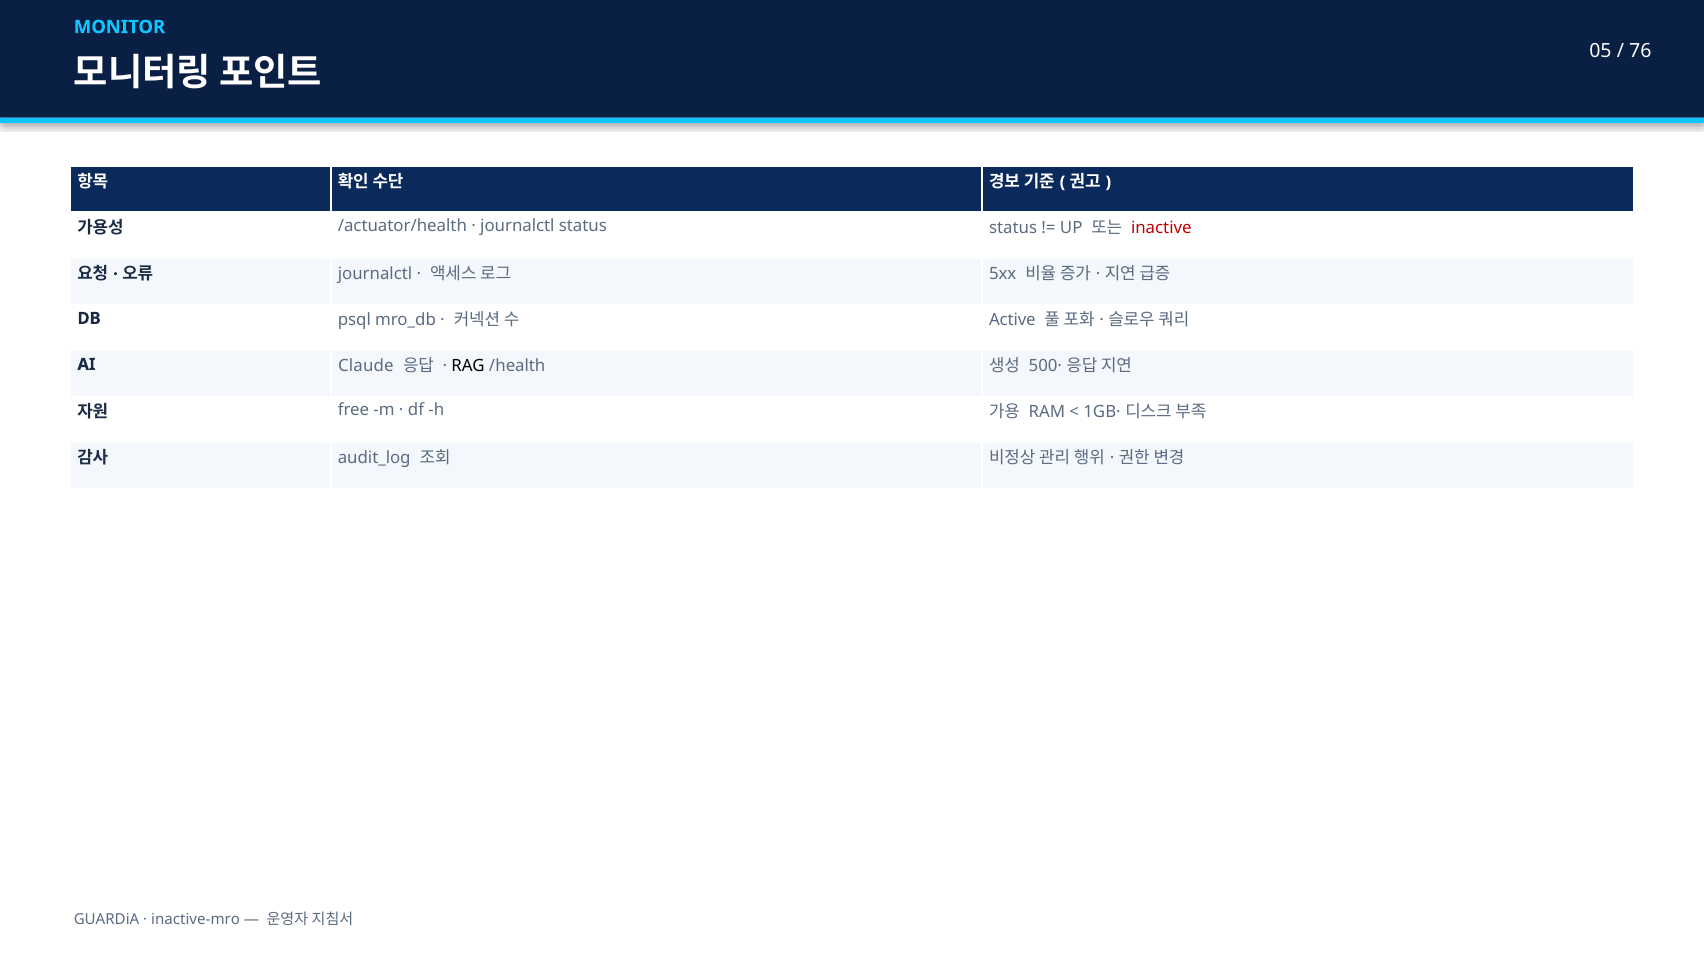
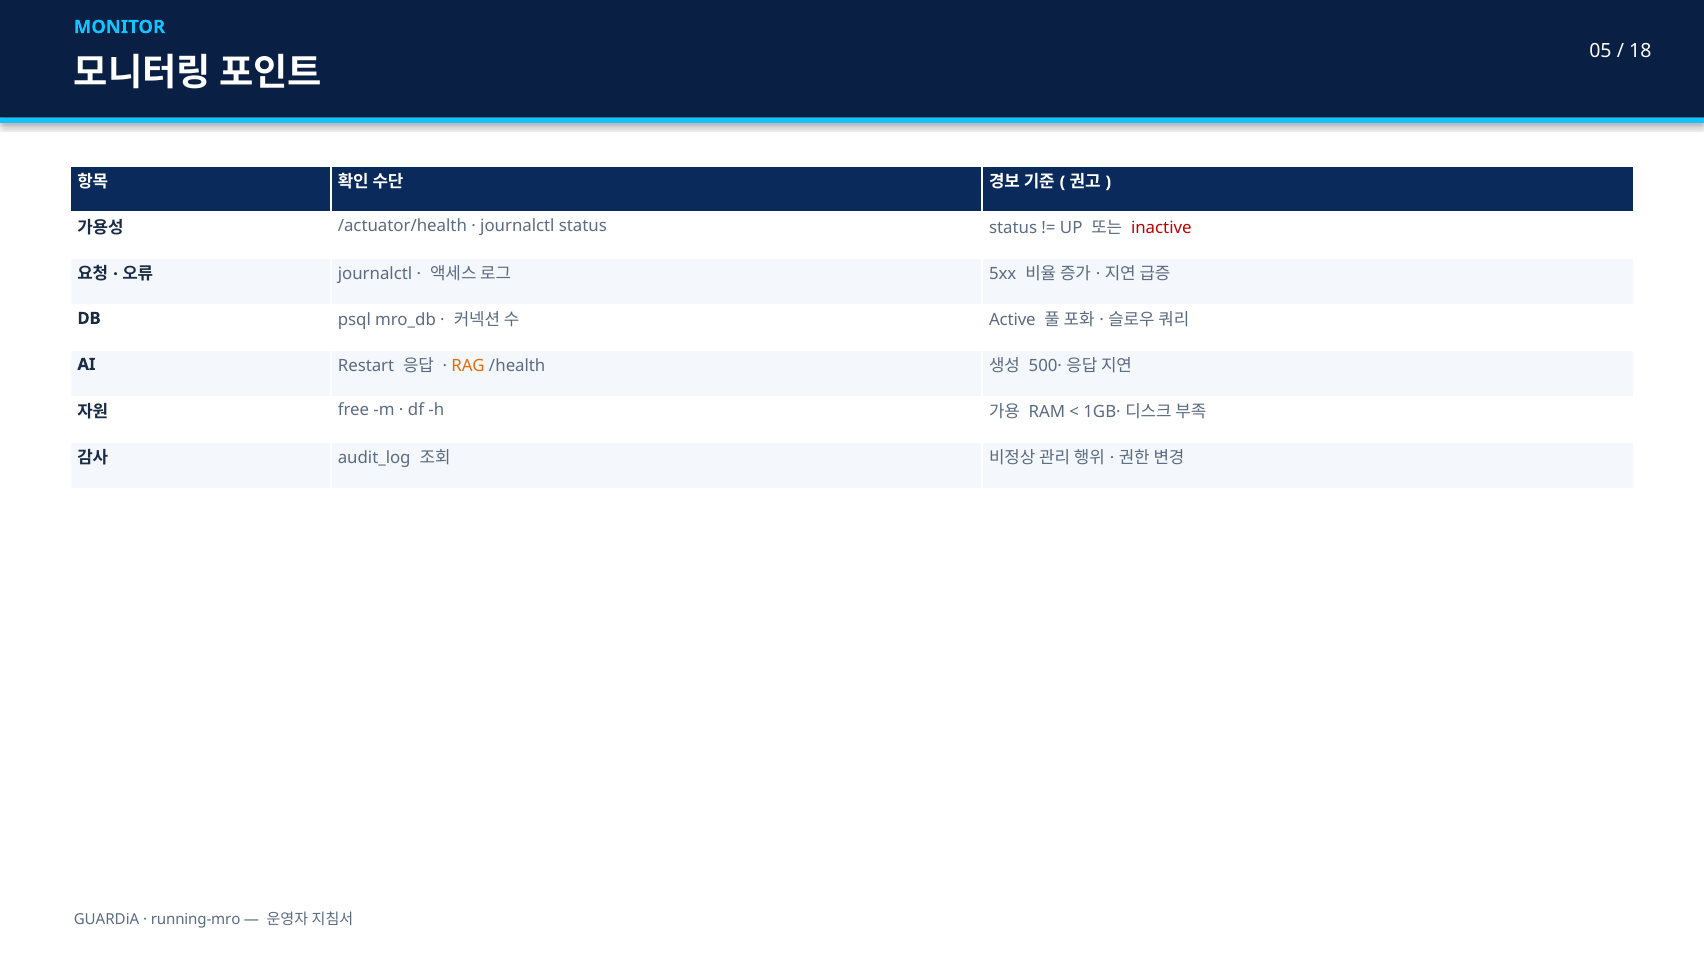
76: 76 -> 18
Claude: Claude -> Restart
RAG colour: black -> orange
inactive-mro: inactive-mro -> running-mro
